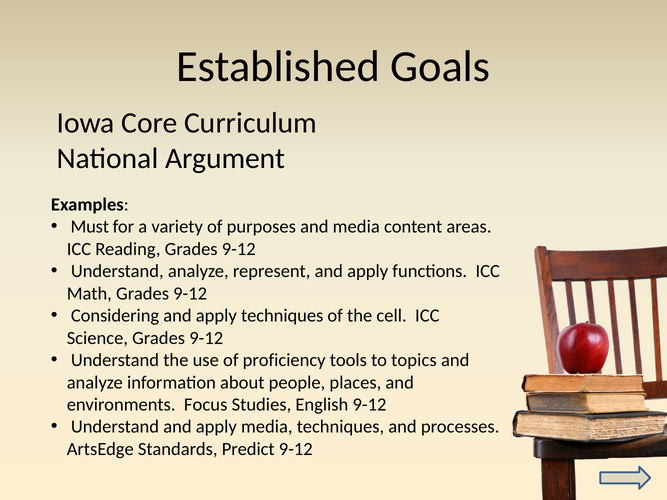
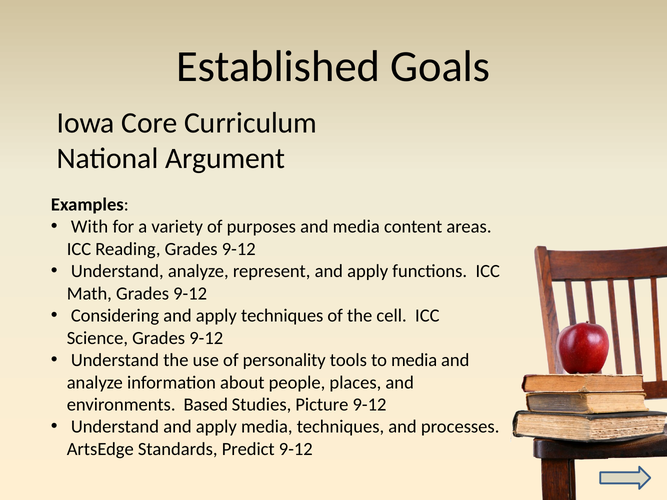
Must: Must -> With
proficiency: proficiency -> personality
to topics: topics -> media
Focus: Focus -> Based
English: English -> Picture
